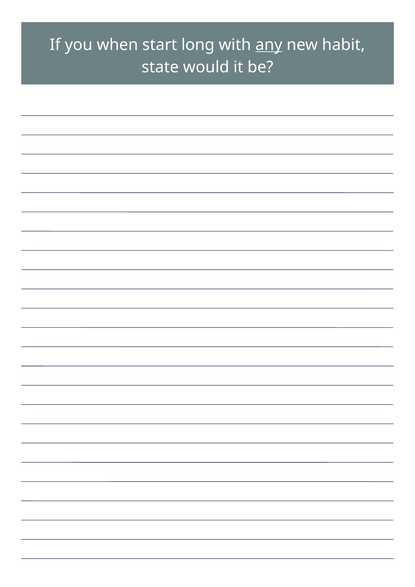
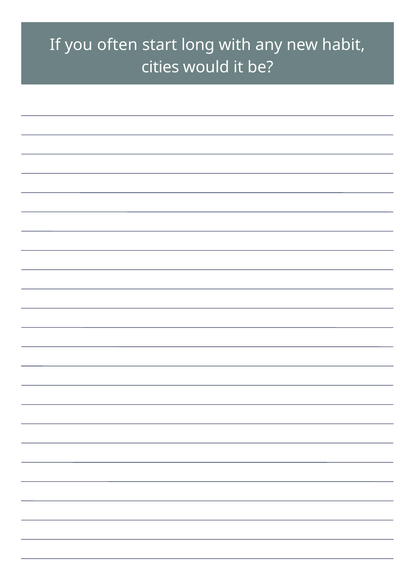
when: when -> often
any underline: present -> none
state: state -> cities
